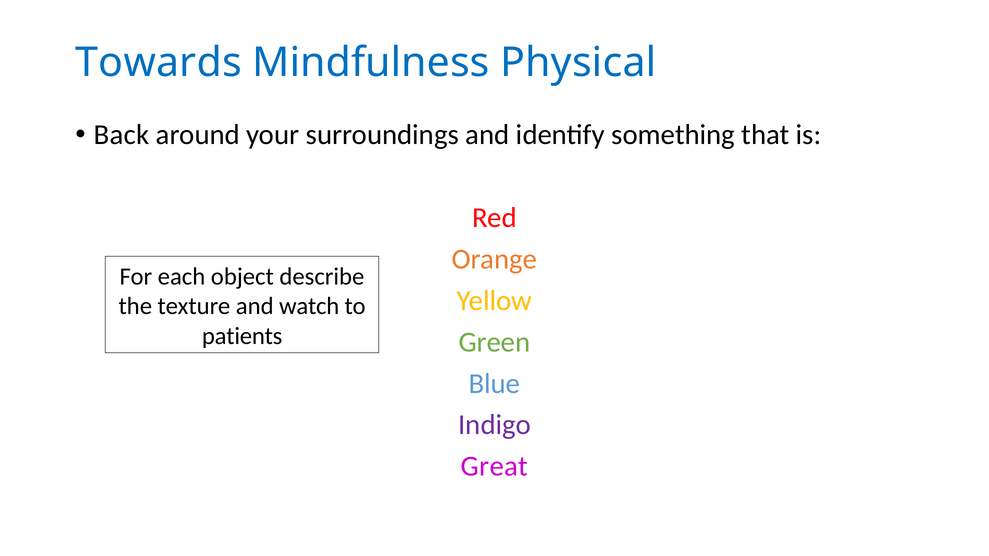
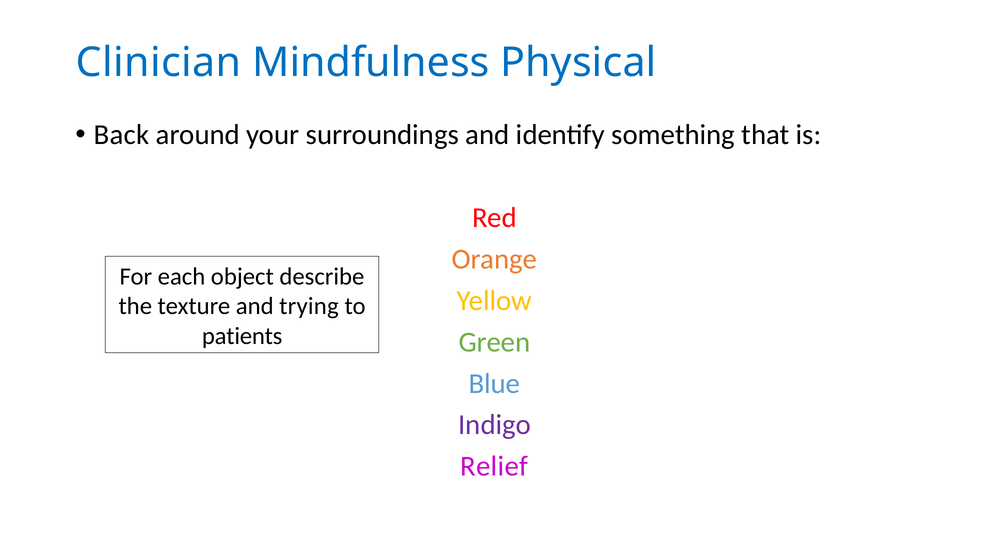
Towards: Towards -> Clinician
watch: watch -> trying
Great: Great -> Relief
